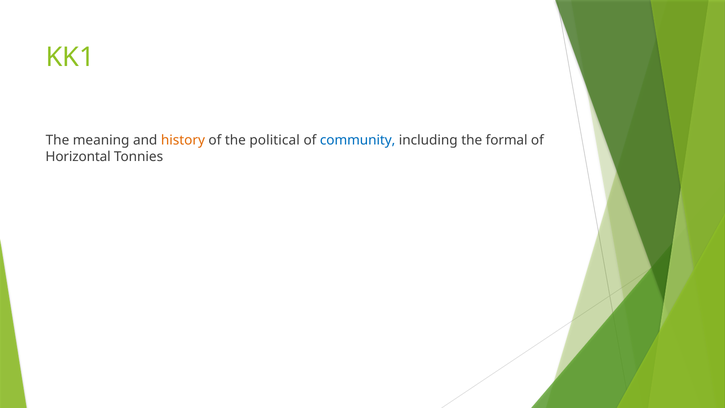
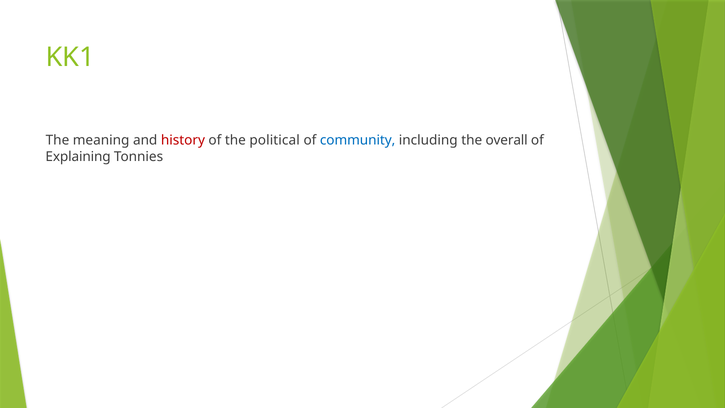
history colour: orange -> red
formal: formal -> overall
Horizontal: Horizontal -> Explaining
